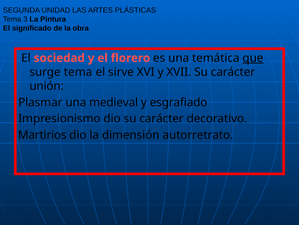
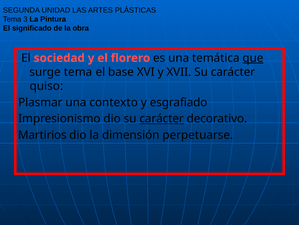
sirve: sirve -> base
unión: unión -> quiso
medieval: medieval -> contexto
carácter at (162, 118) underline: none -> present
autorretrato: autorretrato -> perpetuarse
